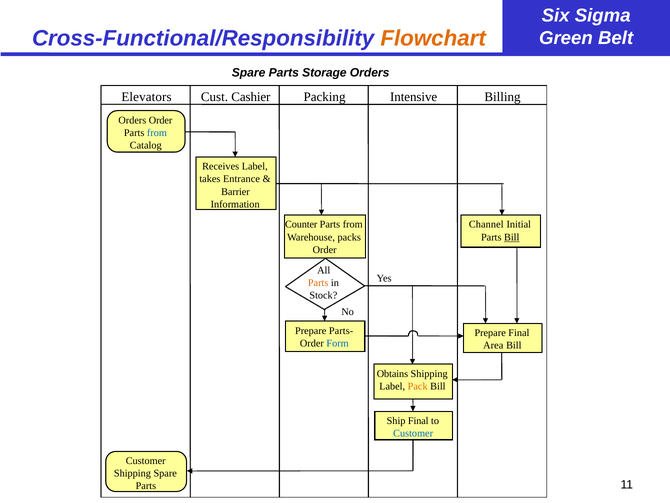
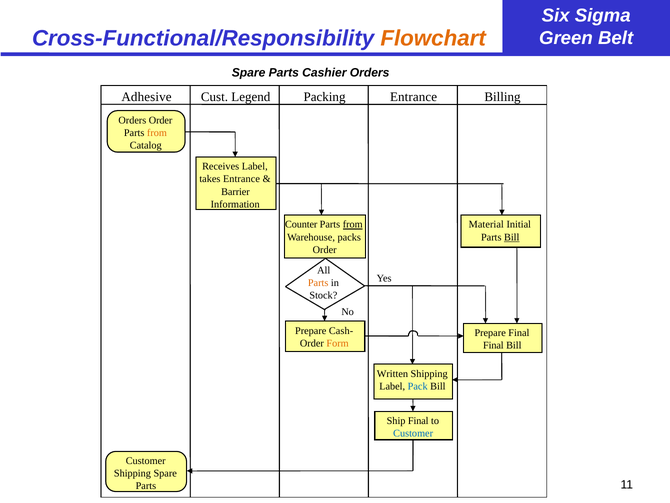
Storage: Storage -> Cashier
Elevators: Elevators -> Adhesive
Cashier: Cashier -> Legend
Packing Intensive: Intensive -> Entrance
from at (157, 133) colour: blue -> orange
from at (353, 224) underline: none -> present
Channel: Channel -> Material
Parts-: Parts- -> Cash-
Form colour: blue -> orange
Area at (493, 345): Area -> Final
Obtains: Obtains -> Written
Pack colour: orange -> blue
